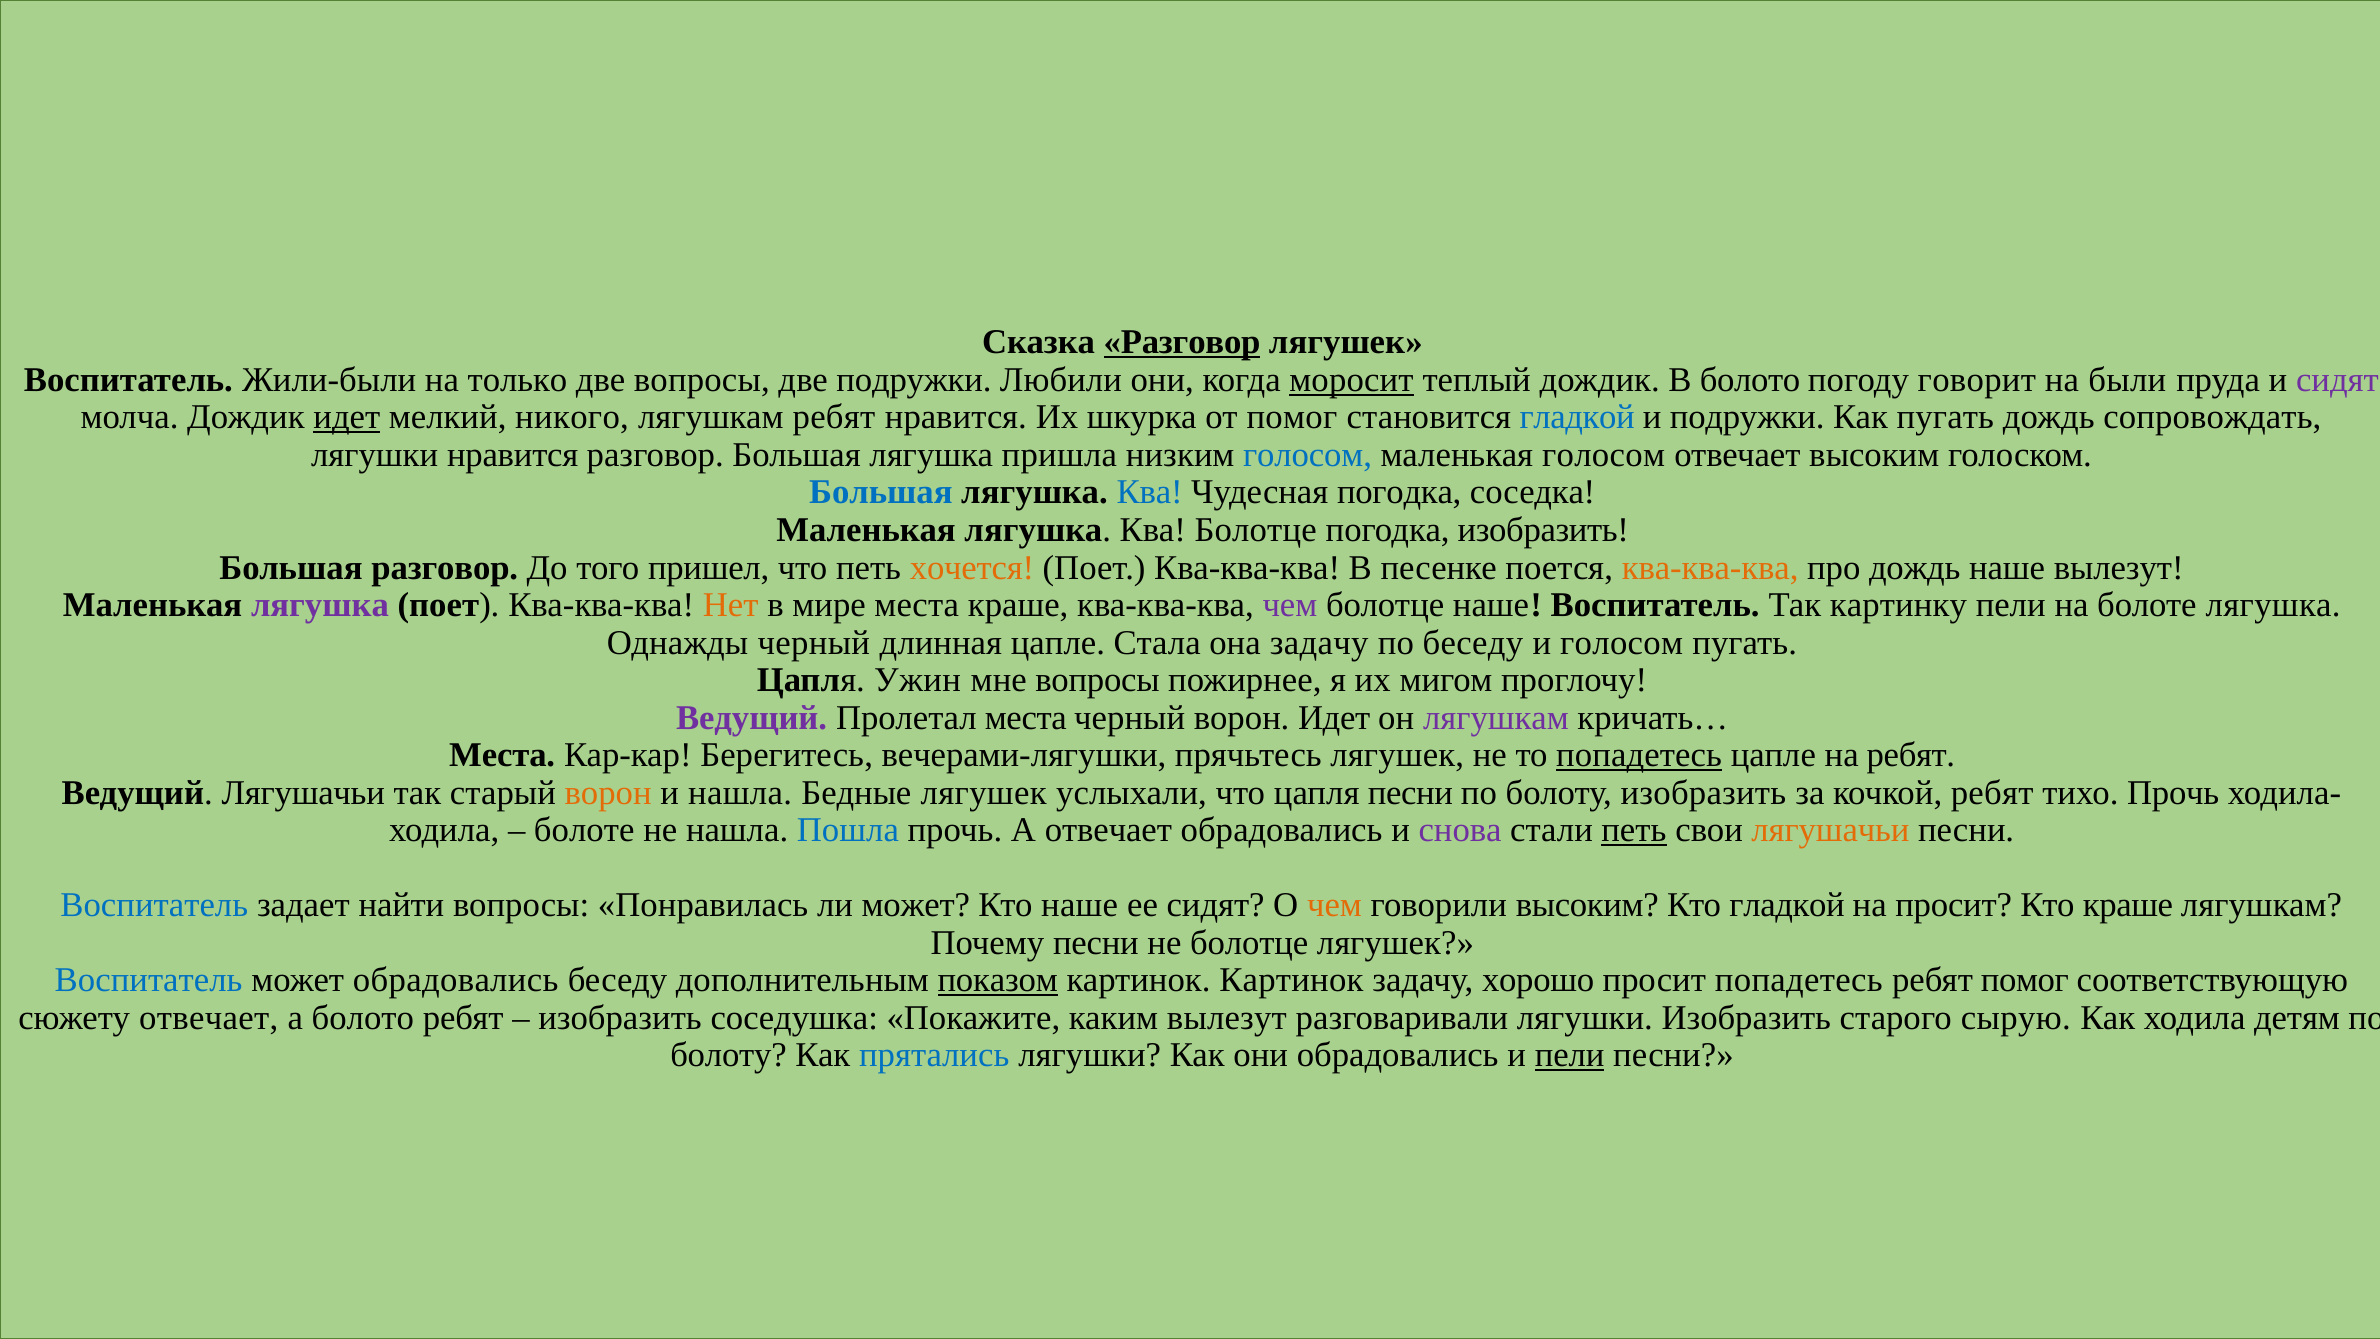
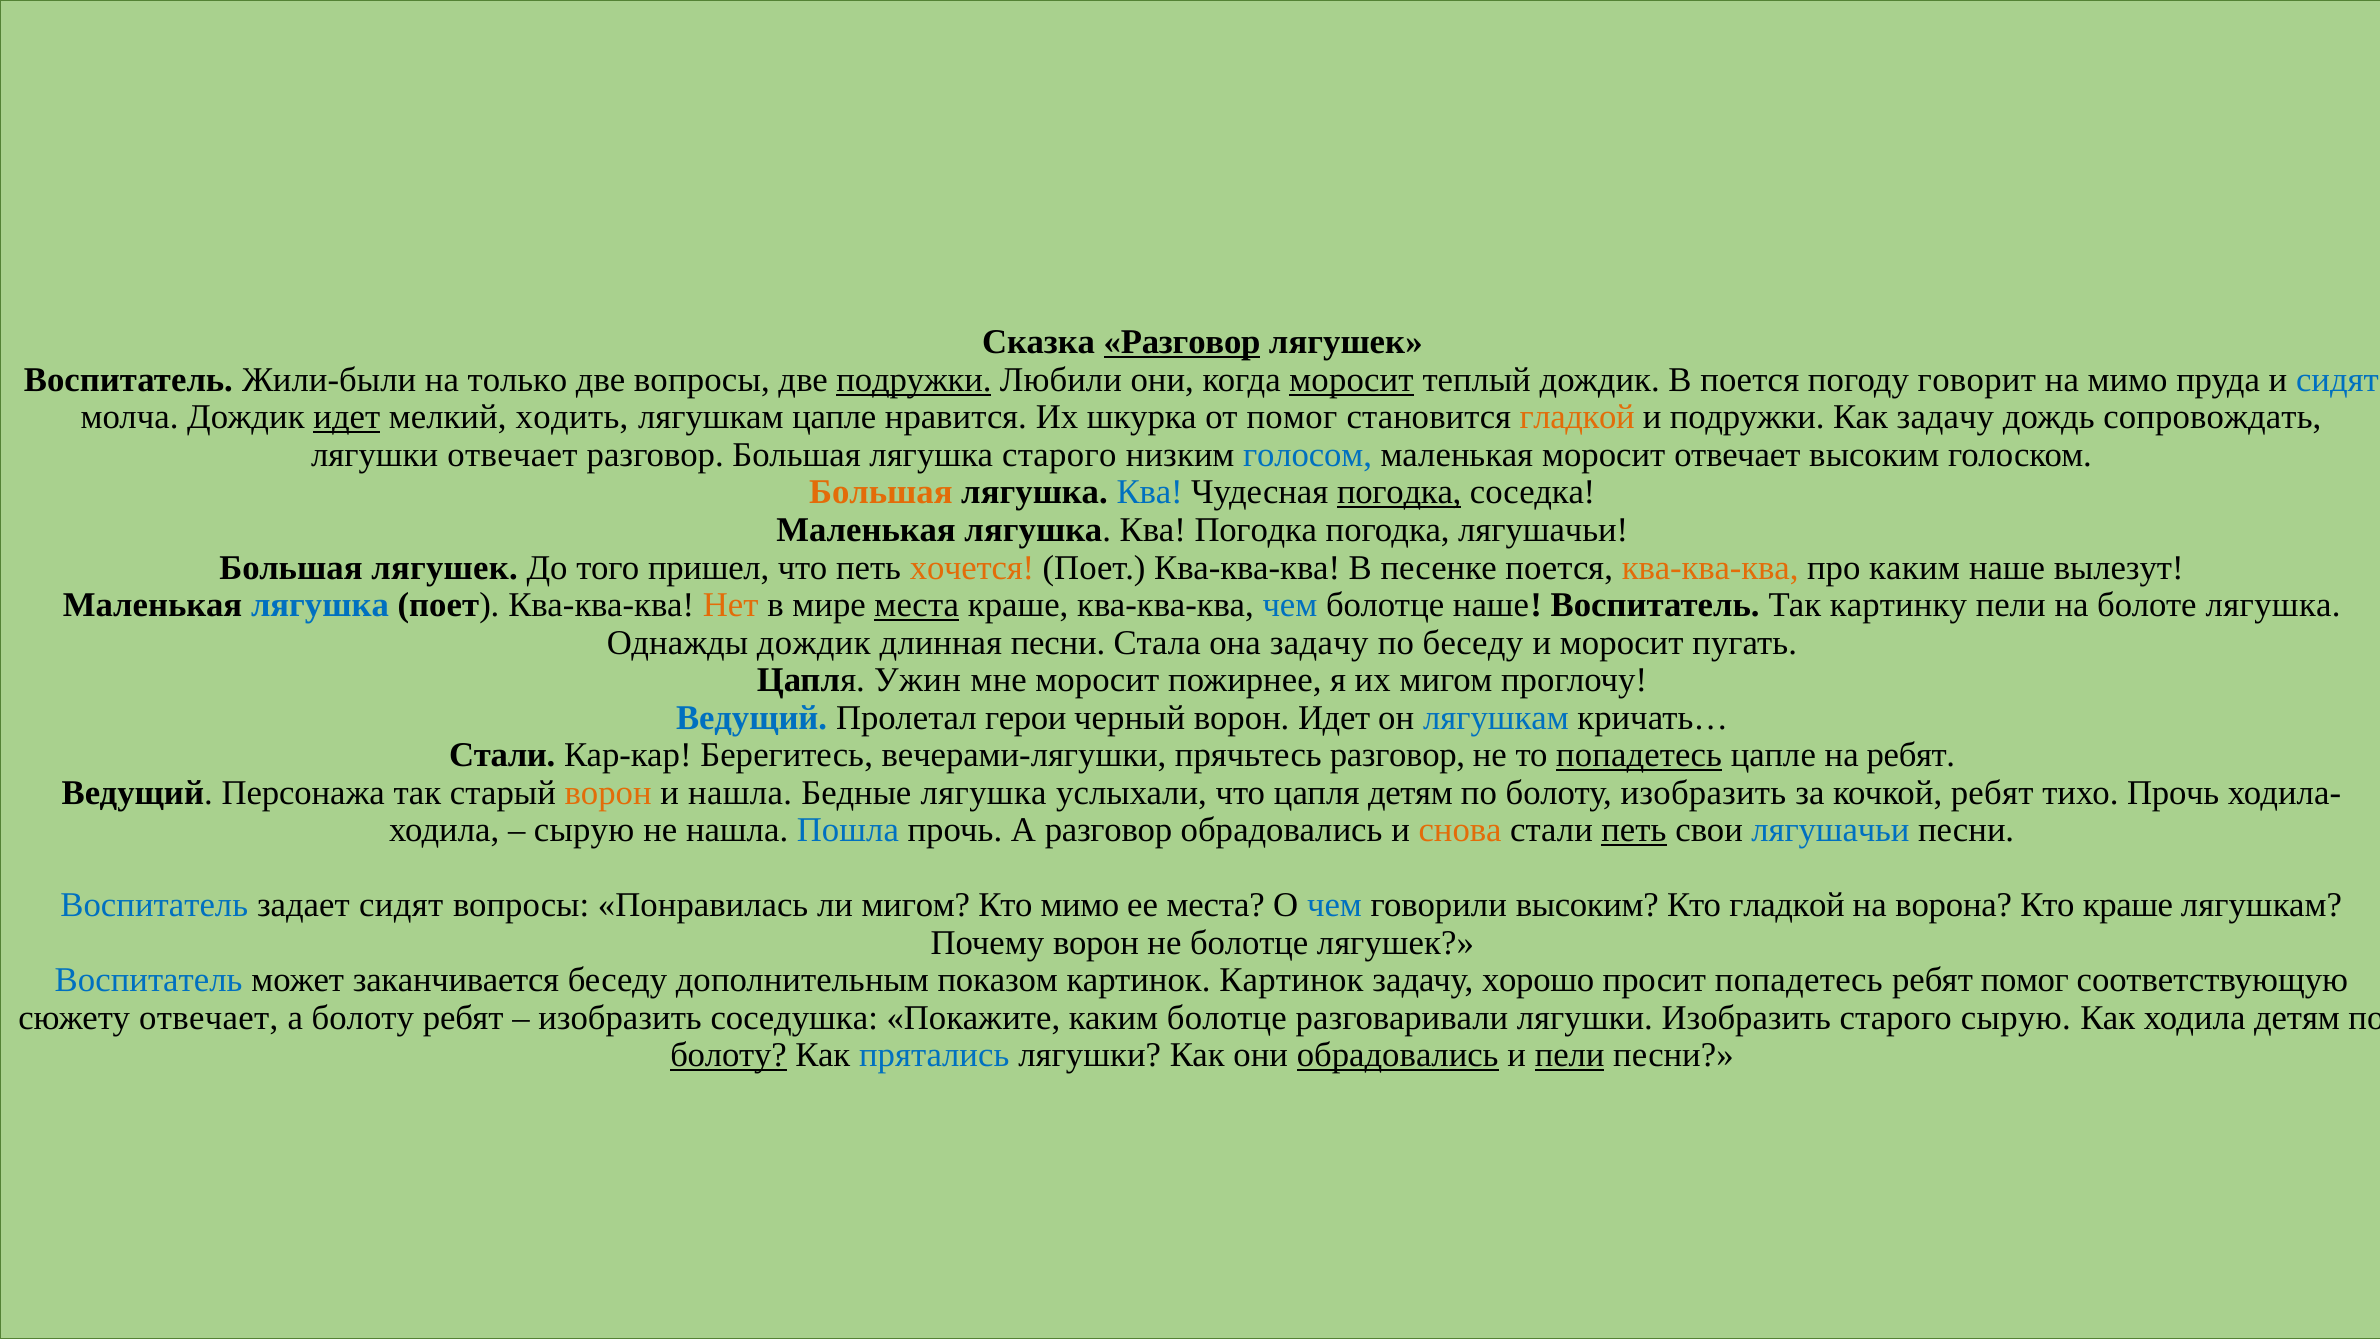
подружки at (914, 380) underline: none -> present
В болото: болото -> поется
на были: были -> мимо
сидят at (2337, 380) colour: purple -> blue
никого: никого -> ходить
лягушкам ребят: ребят -> цапле
гладкой at (1577, 417) colour: blue -> orange
Как пугать: пугать -> задачу
лягушки нравится: нравится -> отвечает
лягушка пришла: пришла -> старого
маленькая голосом: голосом -> моросит
Большая at (881, 492) colour: blue -> orange
погодка at (1399, 492) underline: none -> present
Ква Болотце: Болотце -> Погодка
погодка изобразить: изобразить -> лягушачьи
Большая разговор: разговор -> лягушек
про дождь: дождь -> каким
лягушка at (320, 605) colour: purple -> blue
места at (917, 605) underline: none -> present
чем at (1290, 605) colour: purple -> blue
Однажды черный: черный -> дождик
длинная цапле: цапле -> песни
и голосом: голосом -> моросит
мне вопросы: вопросы -> моросит
Ведущий at (752, 718) colour: purple -> blue
Пролетал места: места -> герои
лягушкам at (1496, 718) colour: purple -> blue
Места at (502, 755): Места -> Стали
прячьтесь лягушек: лягушек -> разговор
Ведущий Лягушачьи: Лягушачьи -> Персонажа
Бедные лягушек: лягушек -> лягушка
цапля песни: песни -> детям
болоте at (584, 830): болоте -> сырую
А отвечает: отвечает -> разговор
снова colour: purple -> orange
лягушачьи at (1830, 830) colour: orange -> blue
задает найти: найти -> сидят
ли может: может -> мигом
Кто наше: наше -> мимо
ее сидят: сидят -> места
чем at (1334, 905) colour: orange -> blue
на просит: просит -> ворона
Почему песни: песни -> ворон
может обрадовались: обрадовались -> заканчивается
показом underline: present -> none
а болото: болото -> болоту
каким вылезут: вылезут -> болотце
болоту at (728, 1055) underline: none -> present
обрадовались at (1398, 1055) underline: none -> present
